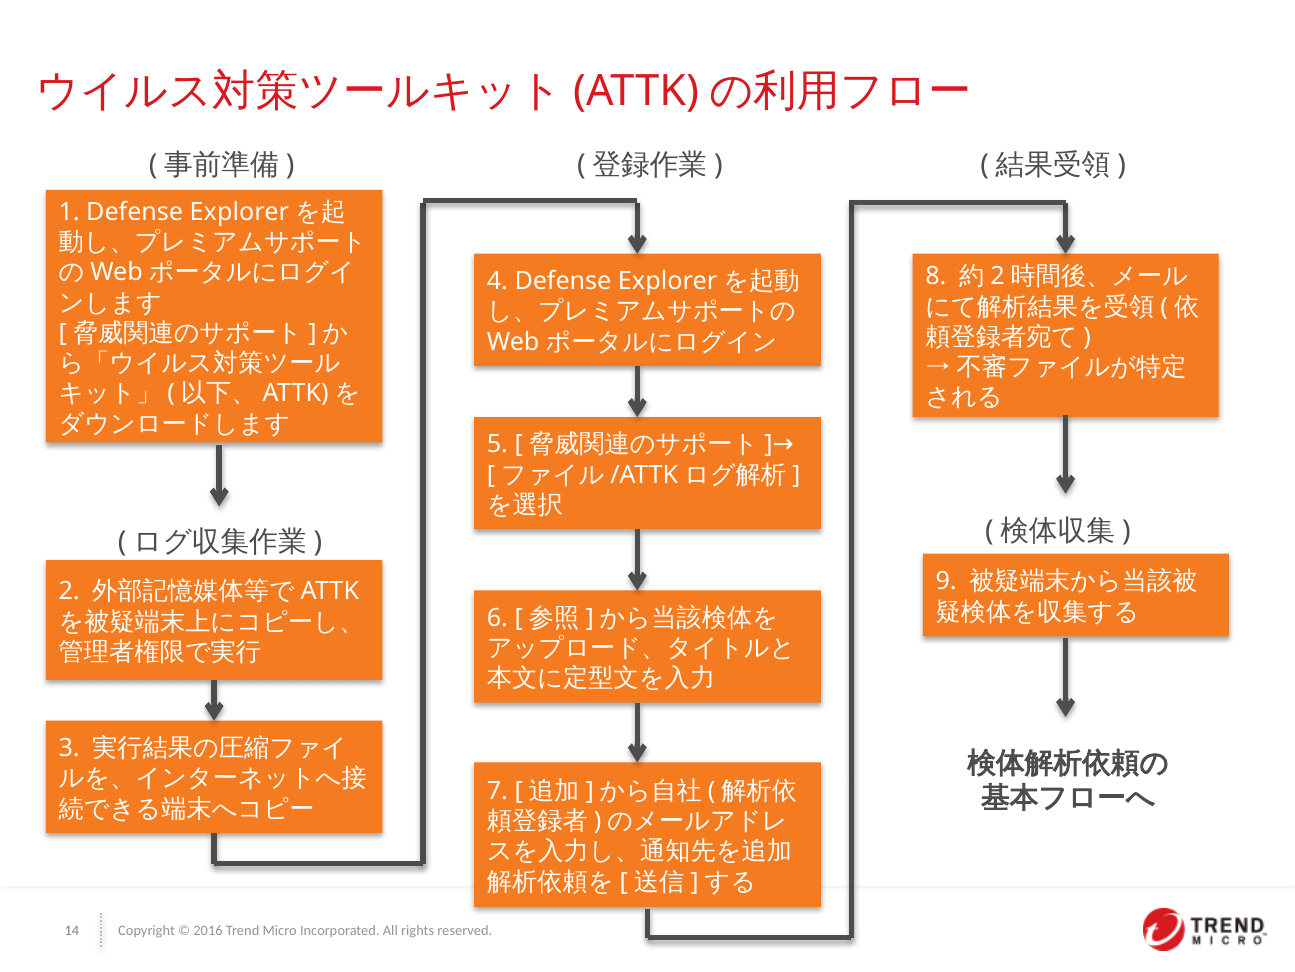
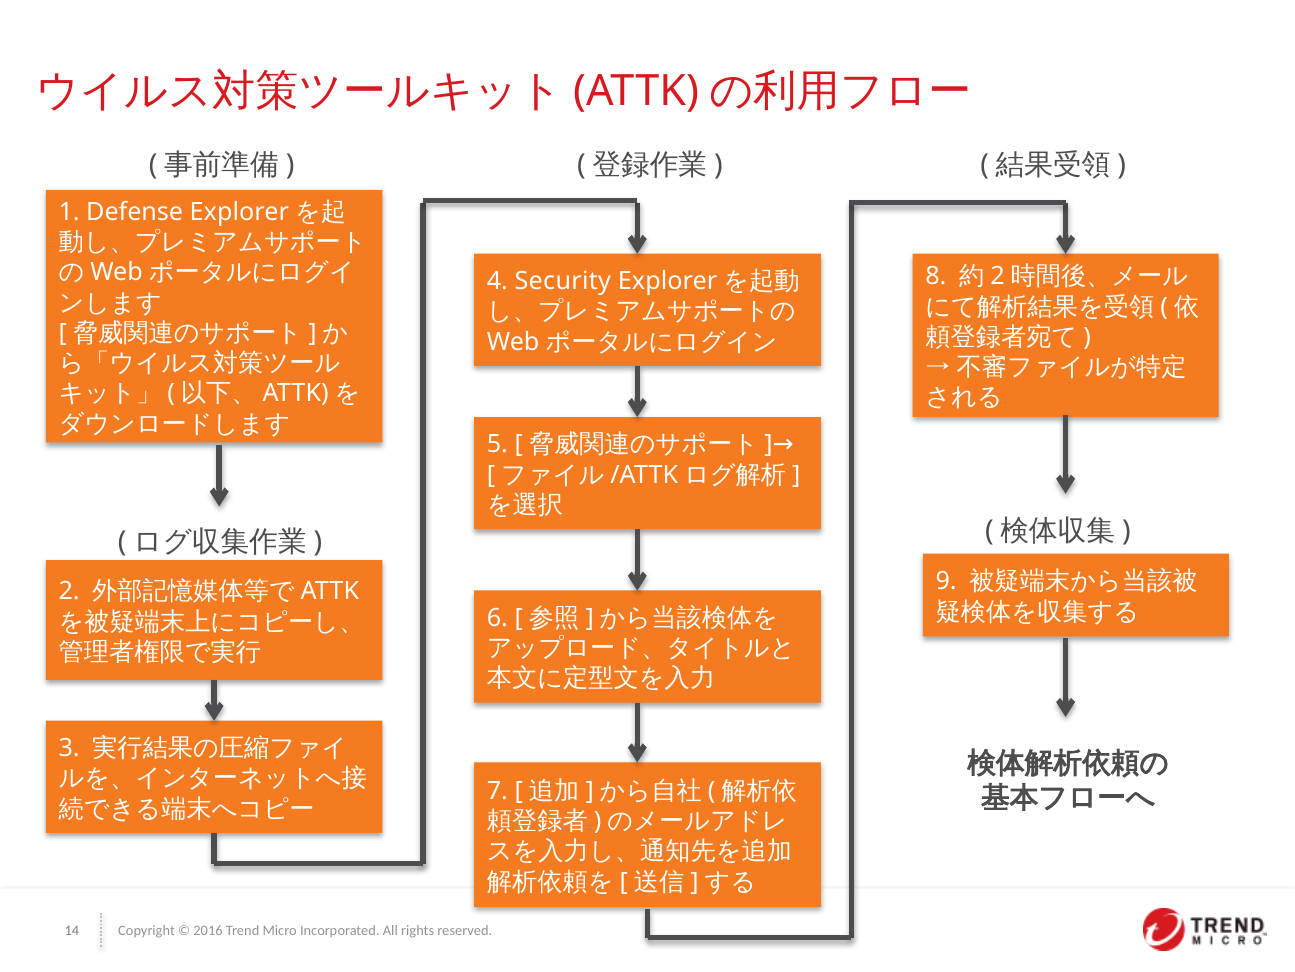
4 Defense: Defense -> Security
